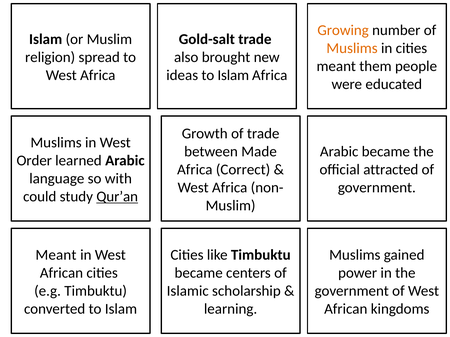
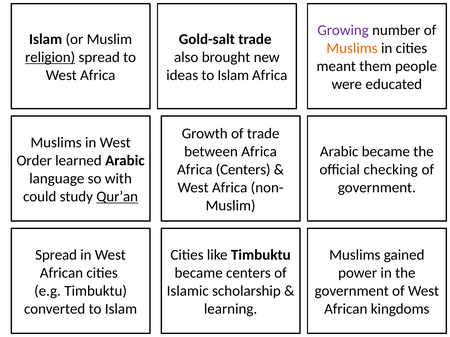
Growing colour: orange -> purple
religion underline: none -> present
between Made: Made -> Africa
Africa Correct: Correct -> Centers
attracted: attracted -> checking
Meant at (56, 255): Meant -> Spread
